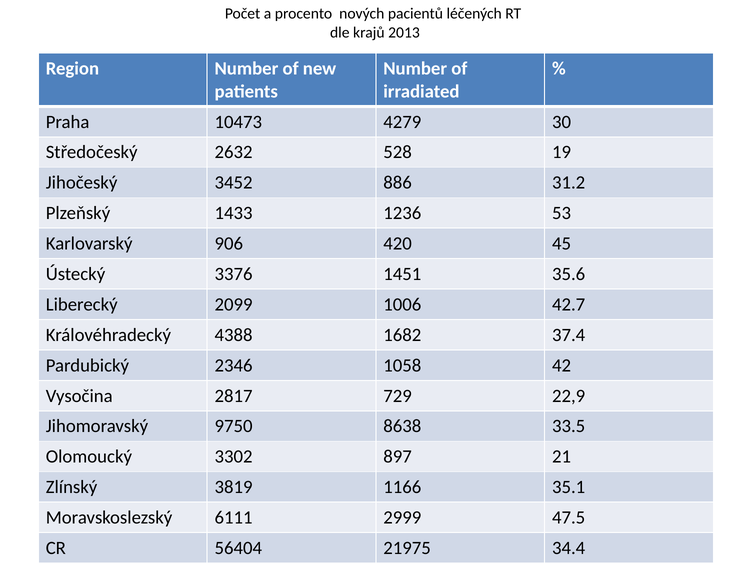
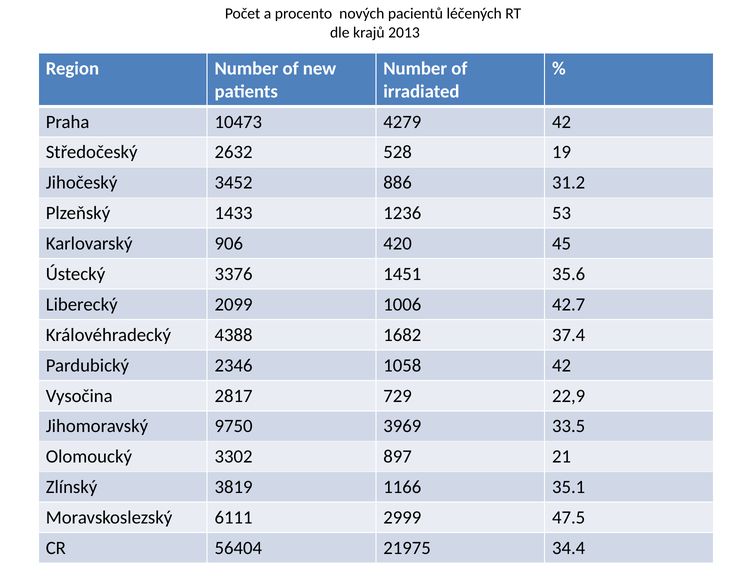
4279 30: 30 -> 42
8638: 8638 -> 3969
